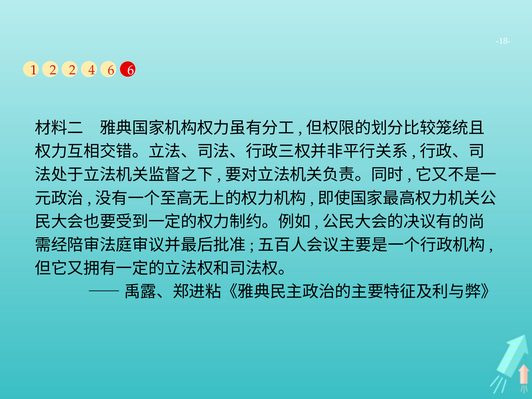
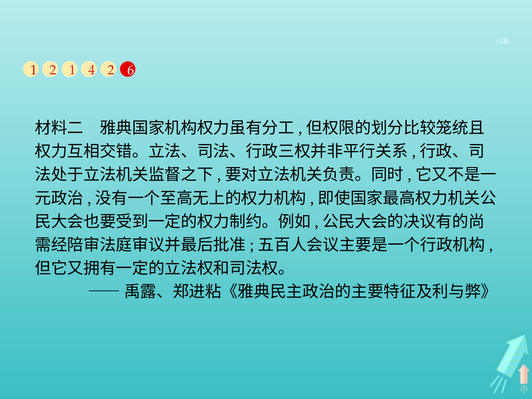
2 2: 2 -> 1
4 6: 6 -> 2
